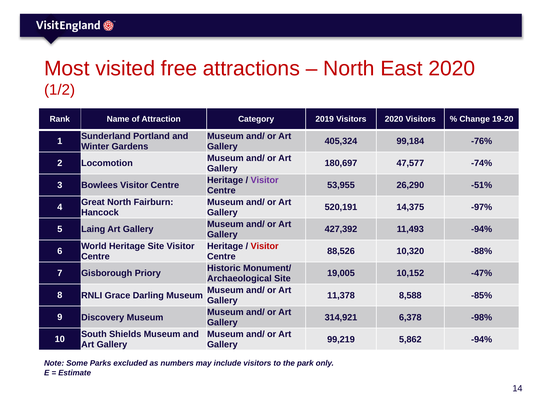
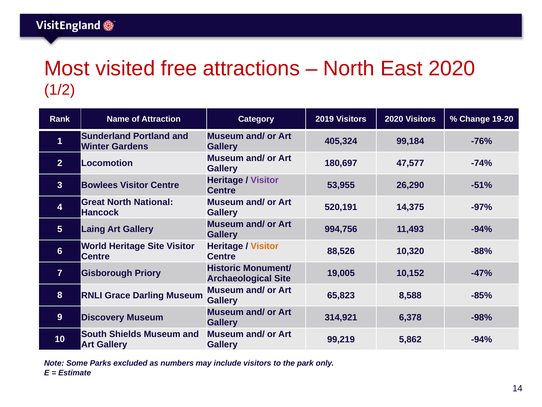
Fairburn: Fairburn -> National
427,392: 427,392 -> 994,756
Visitor at (265, 246) colour: red -> orange
11,378: 11,378 -> 65,823
